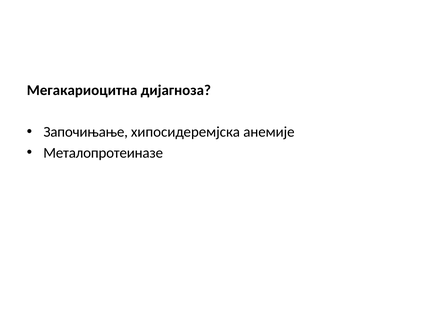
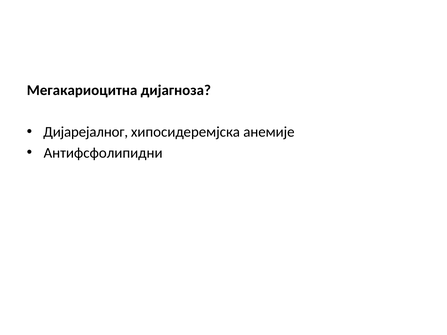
Започињање: Започињање -> Дијарејалног
Металопротеиназе: Металопротеиназе -> Антифсфолипидни
